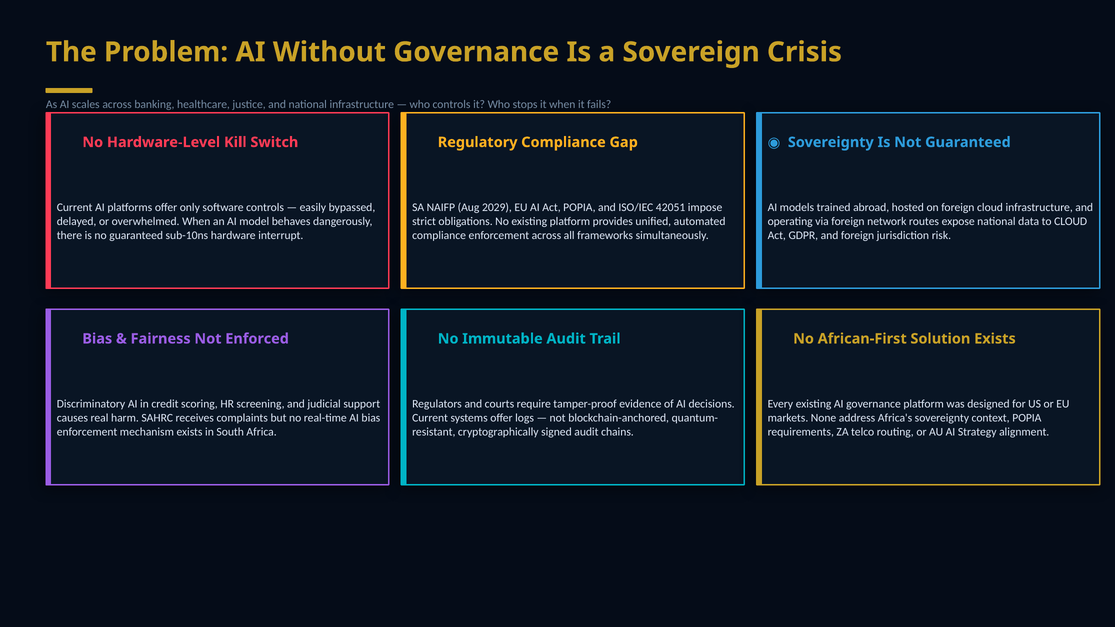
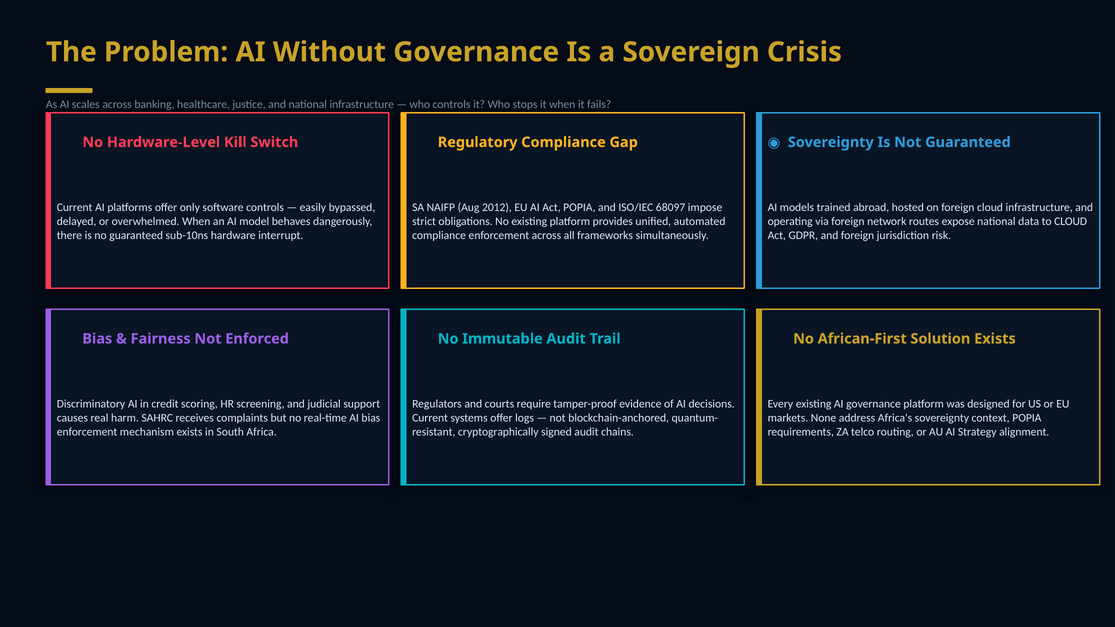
2029: 2029 -> 2012
42051: 42051 -> 68097
